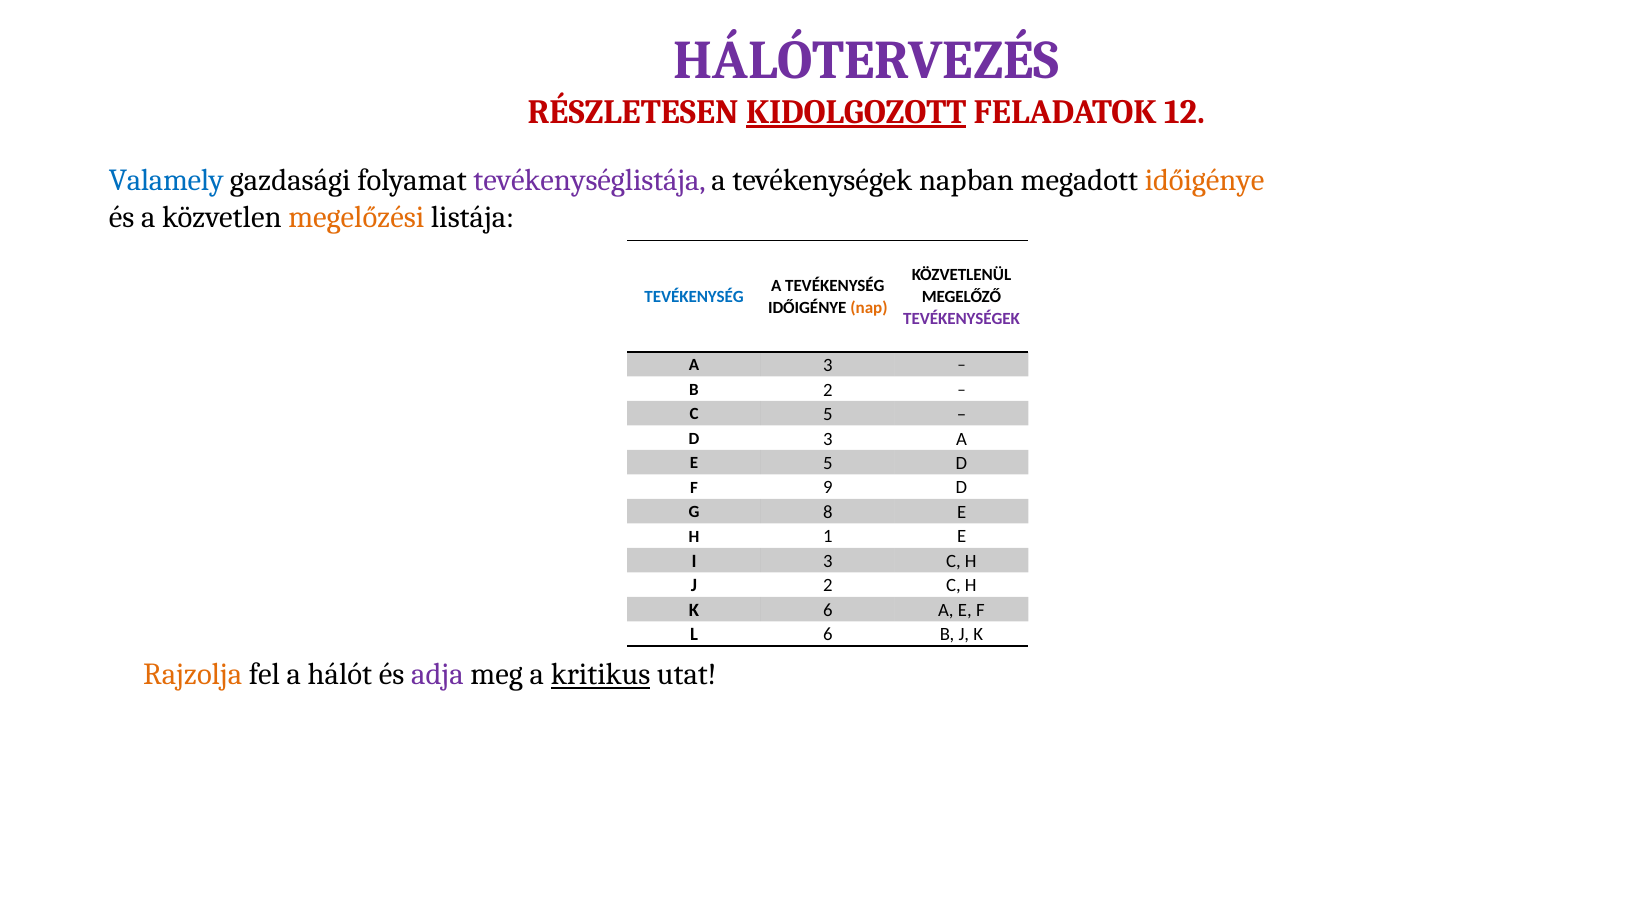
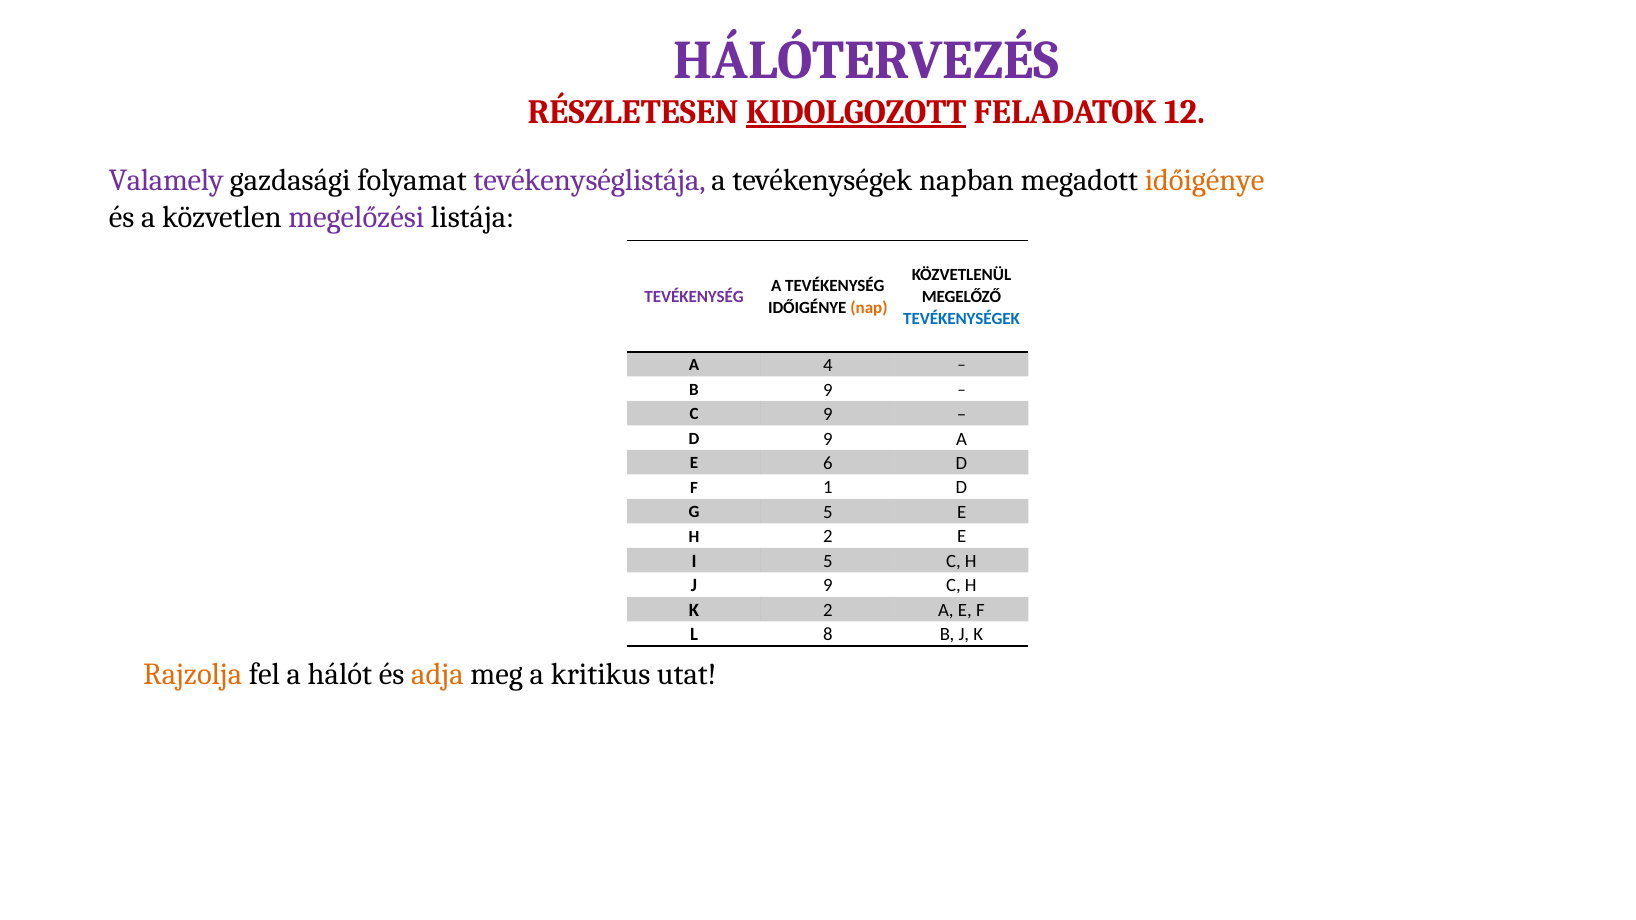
Valamely colour: blue -> purple
megelőzési colour: orange -> purple
TEVÉKENYSÉG at (694, 297) colour: blue -> purple
TEVÉKENYSÉGEK at (962, 319) colour: purple -> blue
A 3: 3 -> 4
B 2: 2 -> 9
C 5: 5 -> 9
D 3: 3 -> 9
E 5: 5 -> 6
9: 9 -> 1
G 8: 8 -> 5
H 1: 1 -> 2
I 3: 3 -> 5
J 2: 2 -> 9
K 6: 6 -> 2
L 6: 6 -> 8
adja colour: purple -> orange
kritikus underline: present -> none
